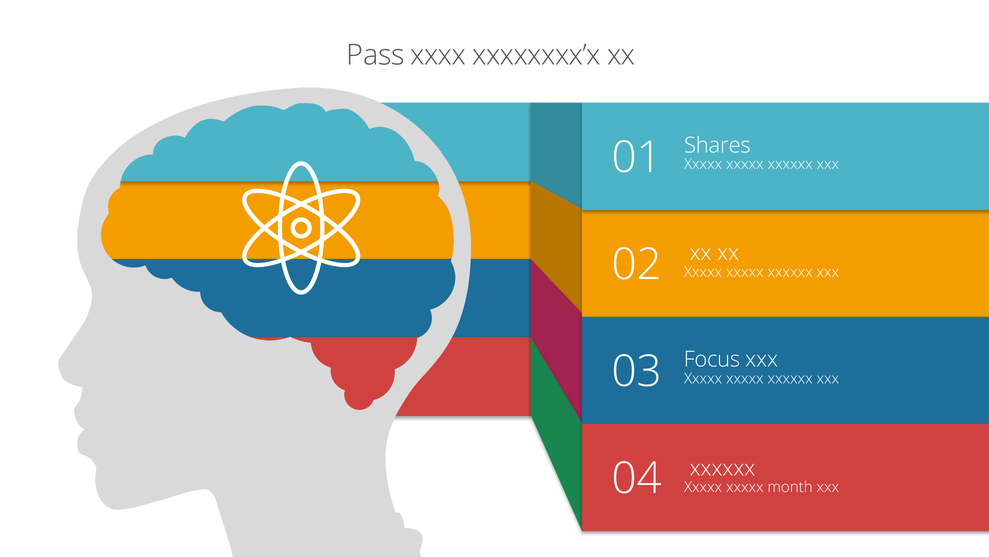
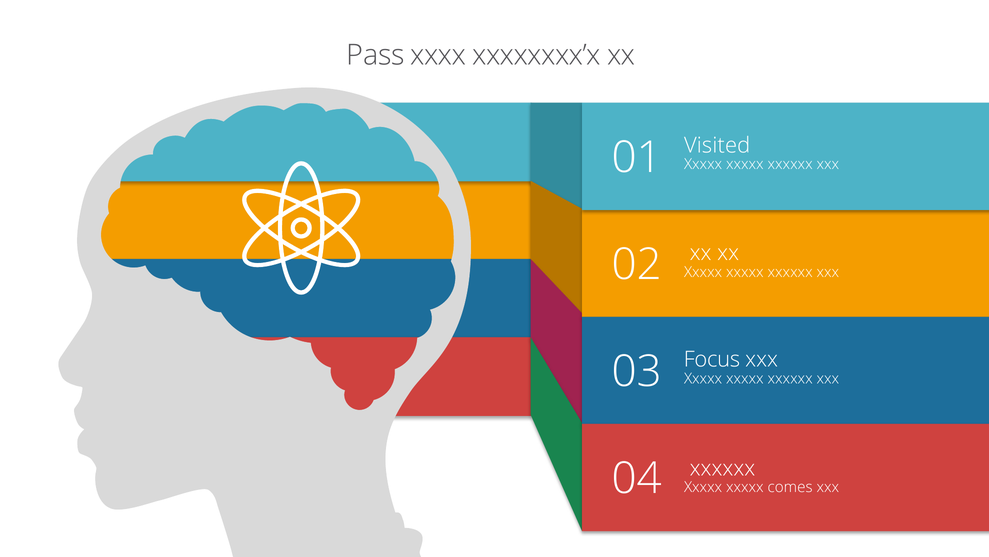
Shares: Shares -> Visited
month: month -> comes
